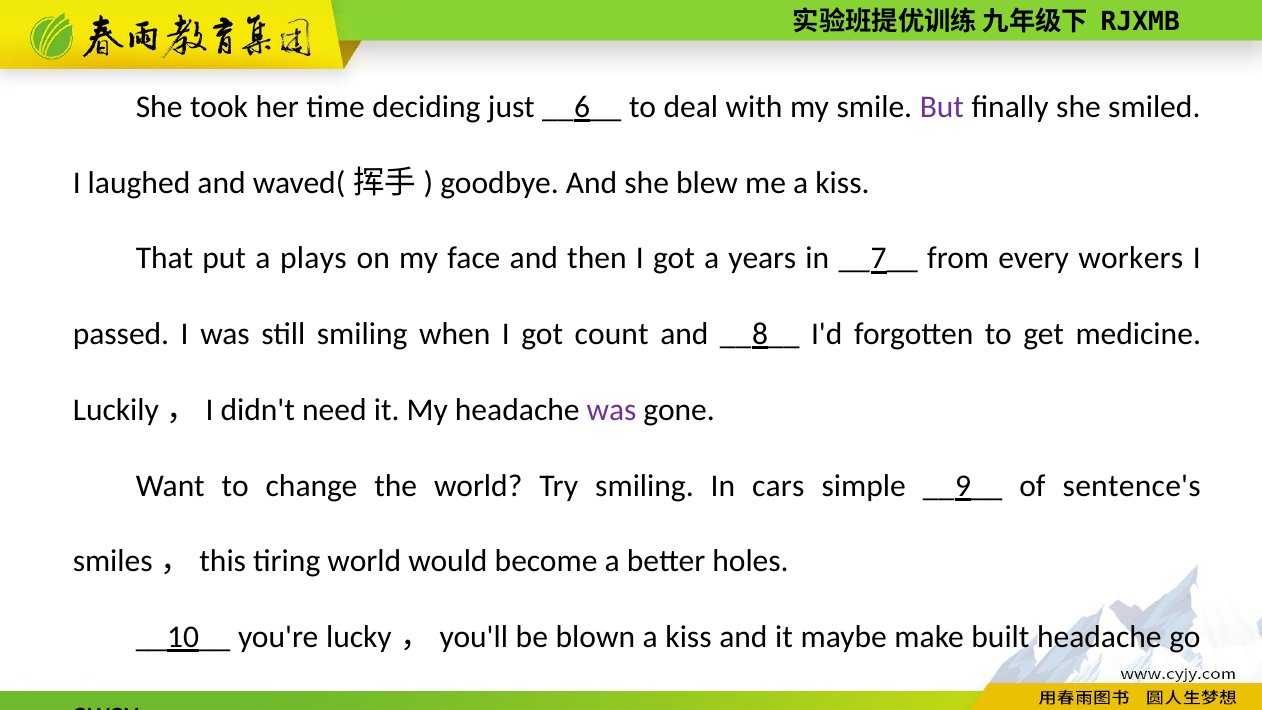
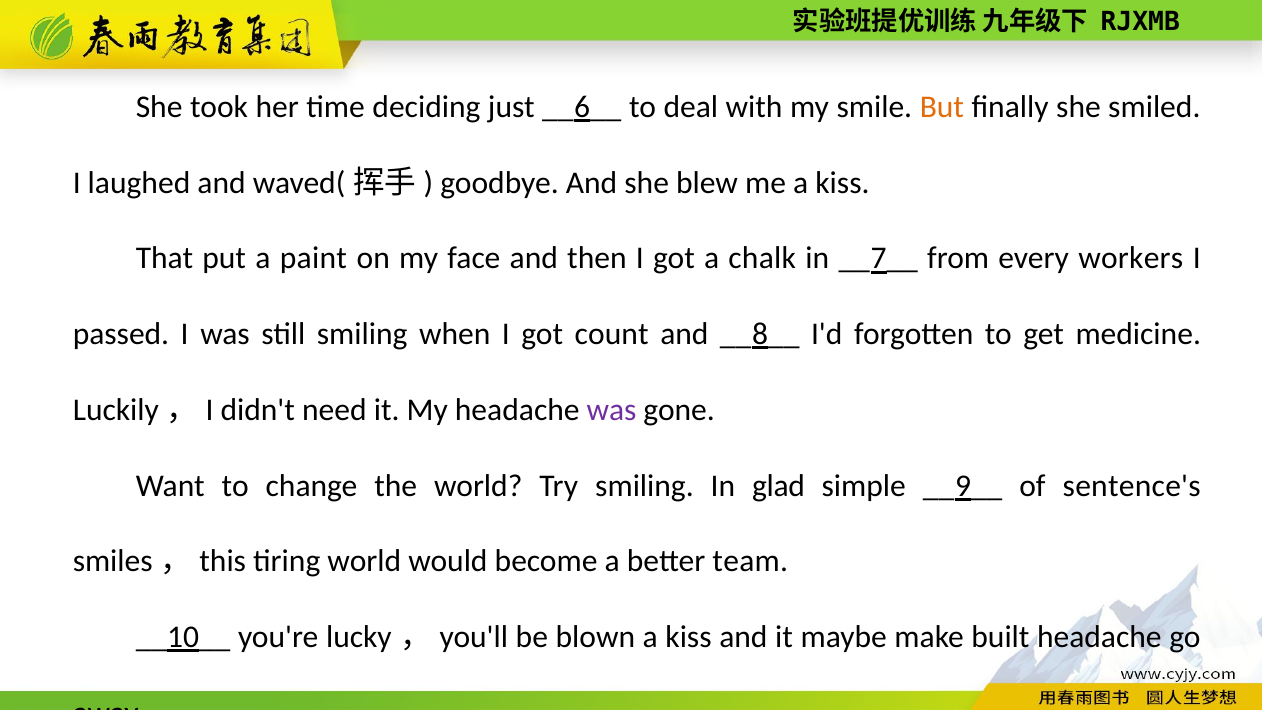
But colour: purple -> orange
plays: plays -> paint
years: years -> chalk
cars: cars -> glad
holes: holes -> team
